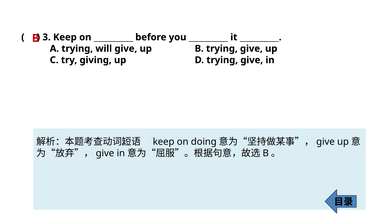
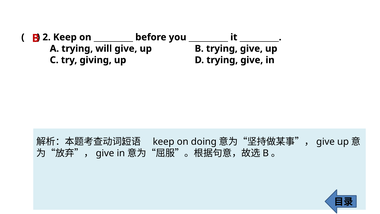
3: 3 -> 2
